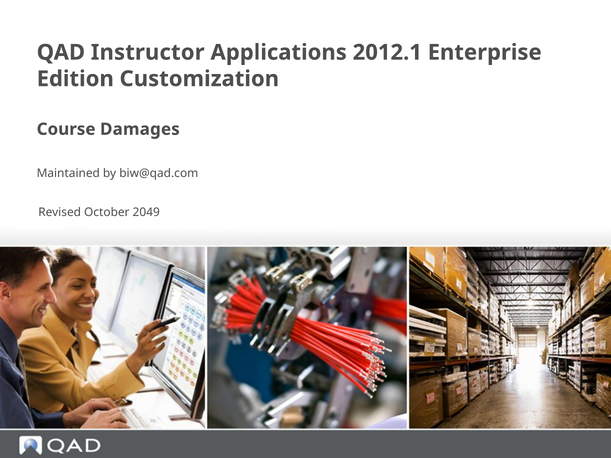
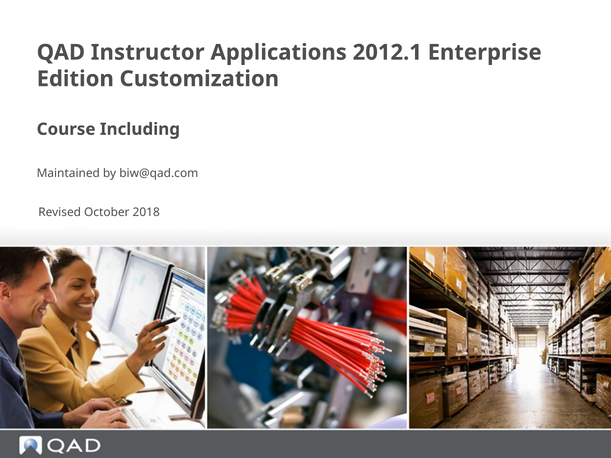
Damages: Damages -> Including
2049: 2049 -> 2018
